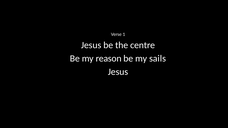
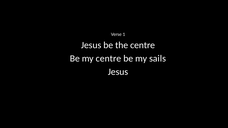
my reason: reason -> centre
